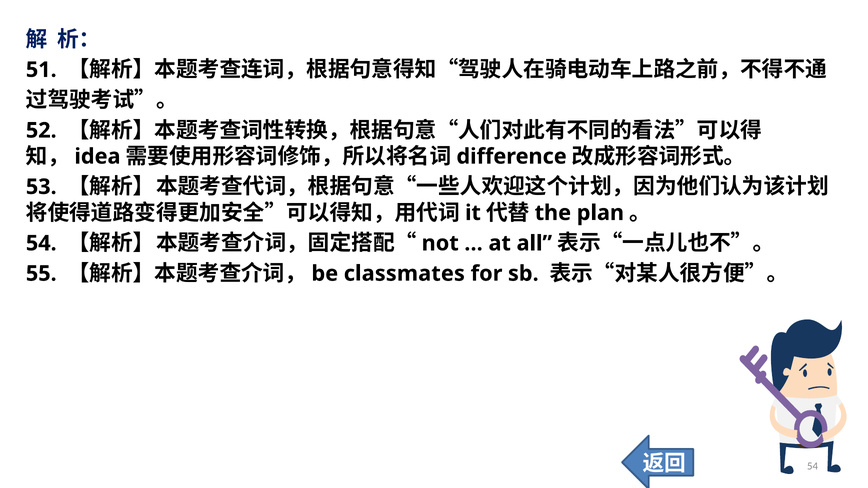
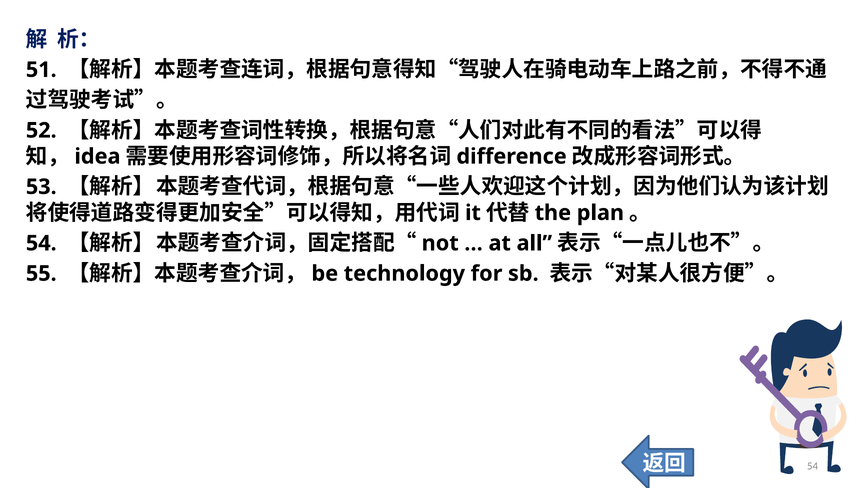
classmates: classmates -> technology
